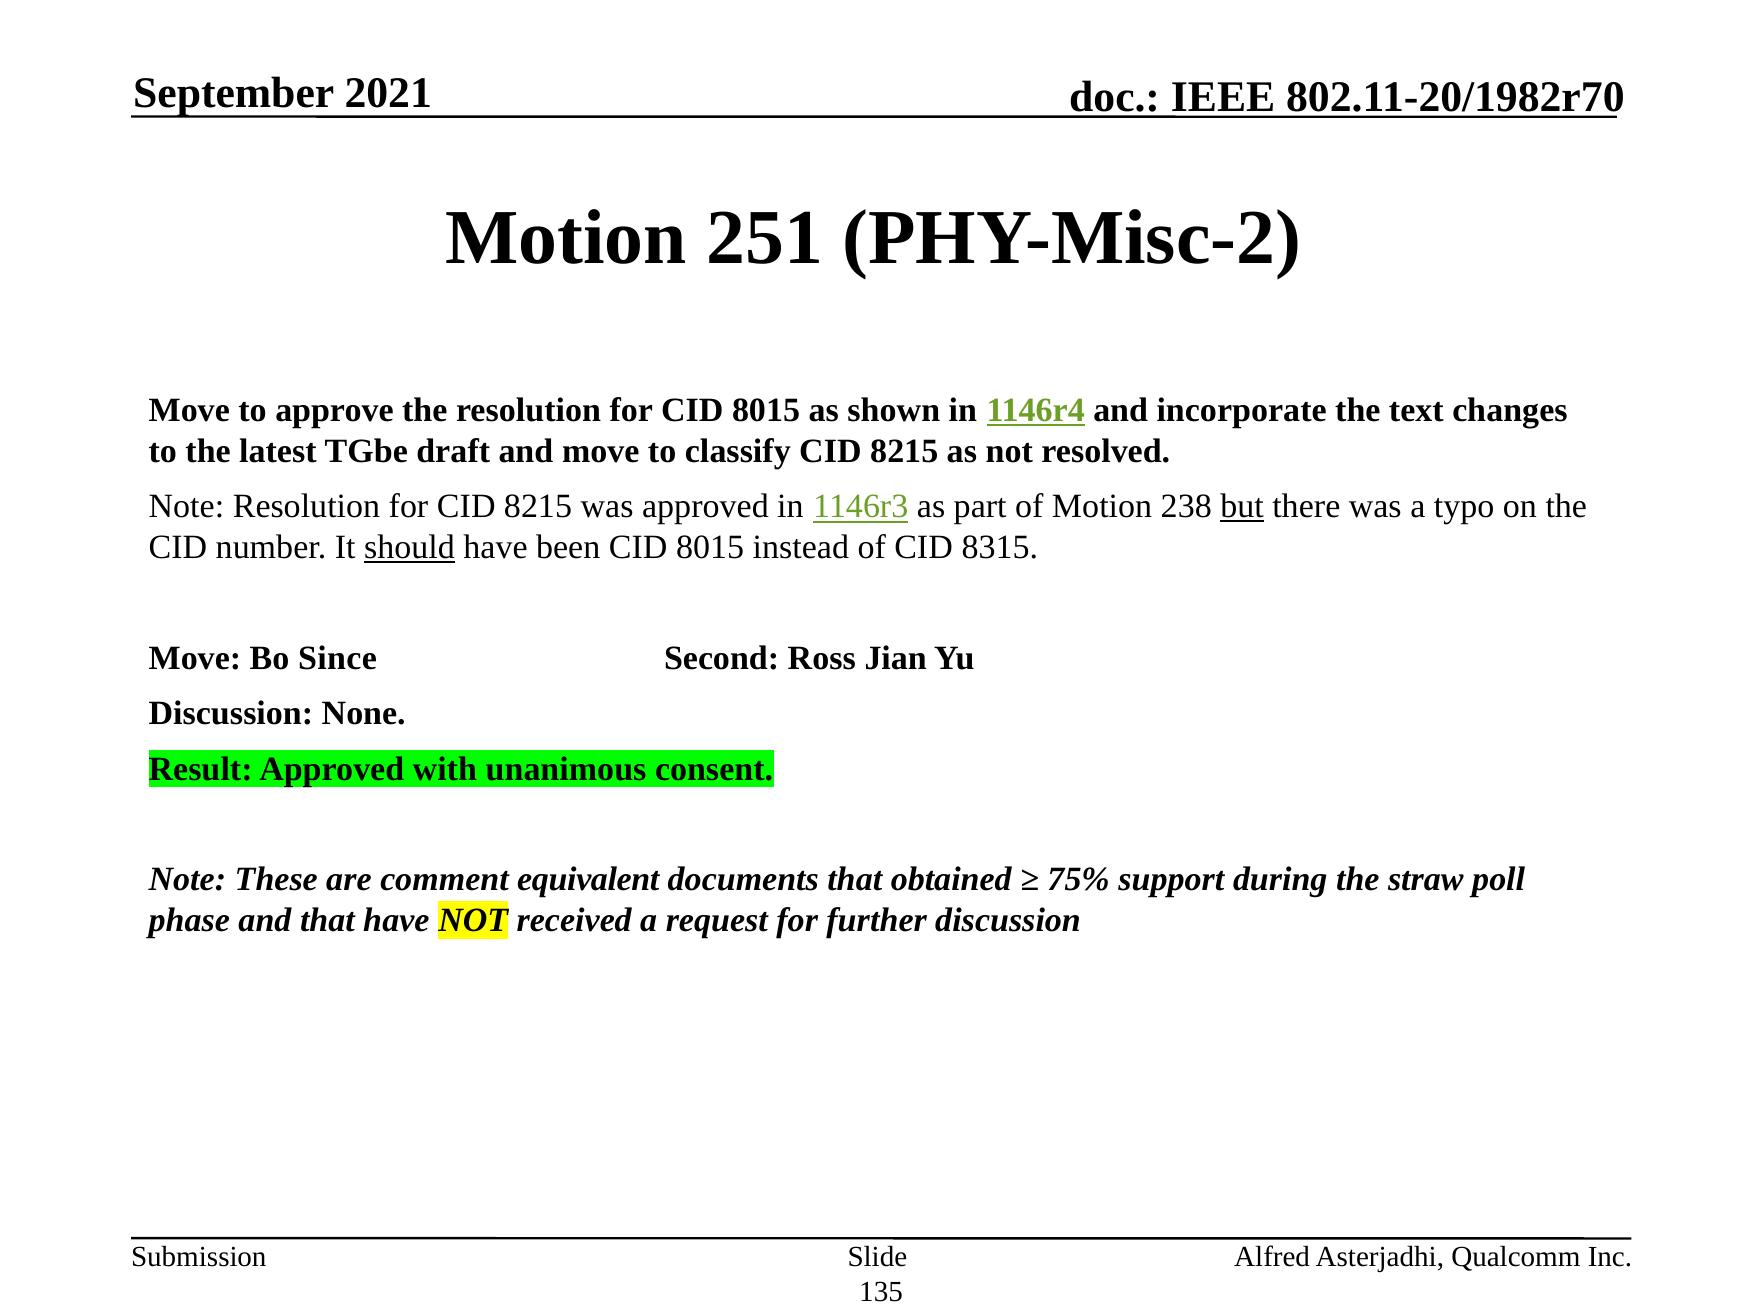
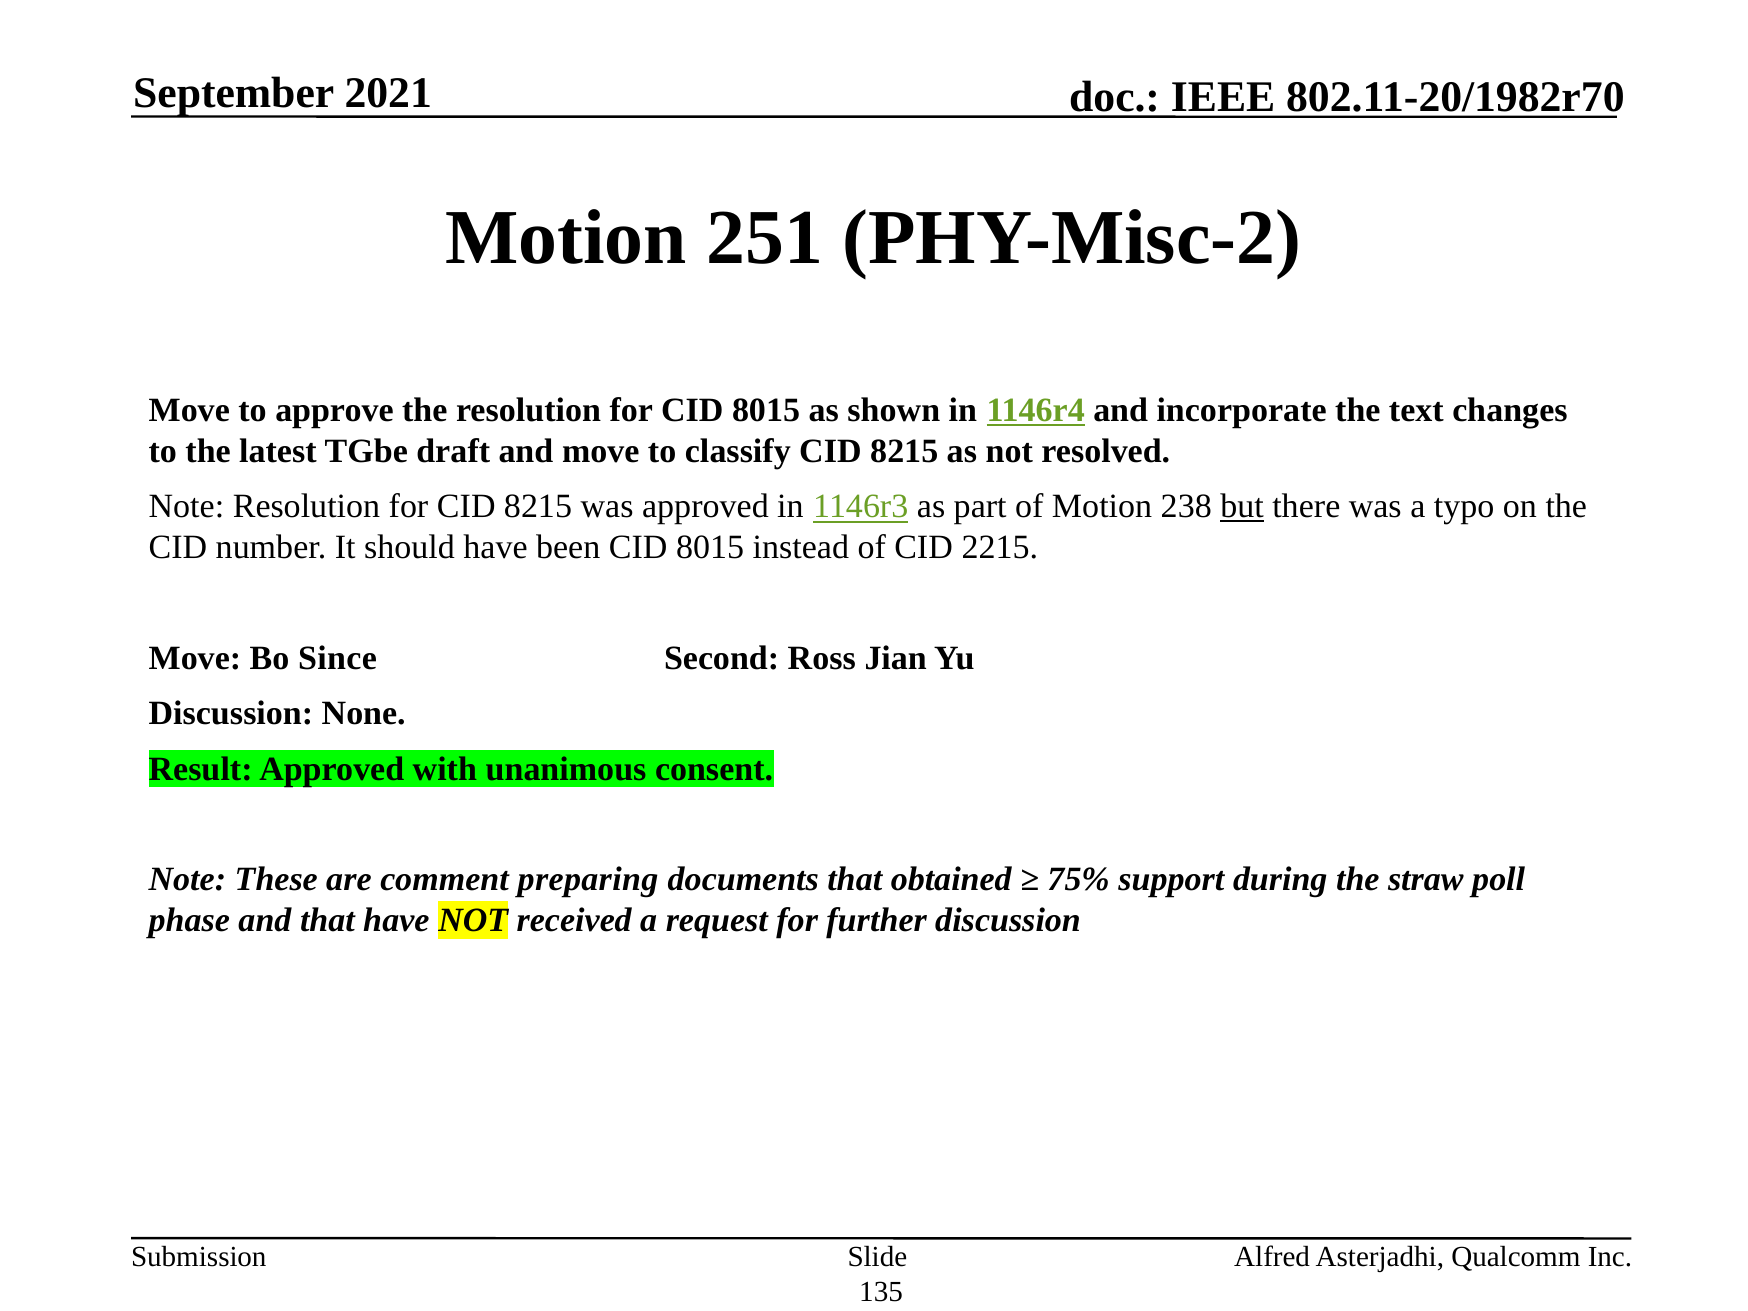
should underline: present -> none
8315: 8315 -> 2215
equivalent: equivalent -> preparing
